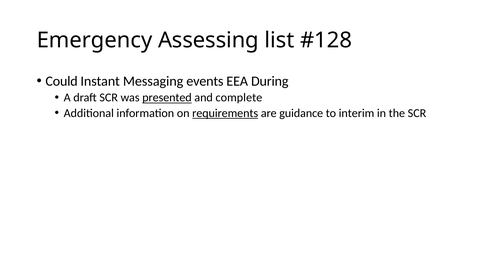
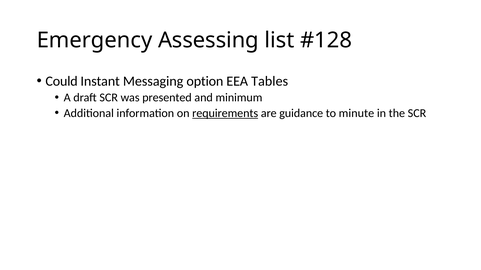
events: events -> option
During: During -> Tables
presented underline: present -> none
complete: complete -> minimum
interim: interim -> minute
